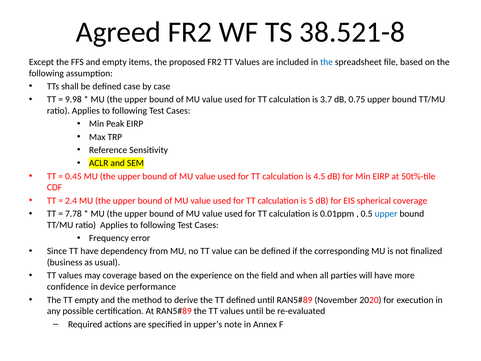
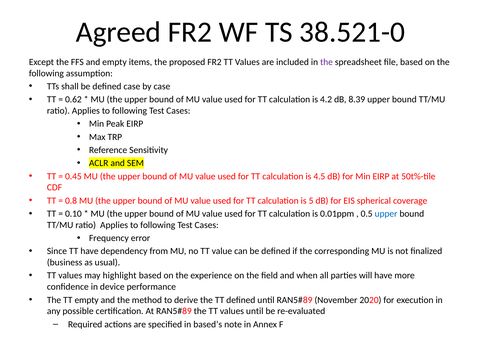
38.521-8: 38.521-8 -> 38.521-0
the at (327, 62) colour: blue -> purple
9.98: 9.98 -> 0.62
3.7: 3.7 -> 4.2
0.75: 0.75 -> 8.39
2.4: 2.4 -> 0.8
7.78: 7.78 -> 0.10
may coverage: coverage -> highlight
upper’s: upper’s -> based’s
